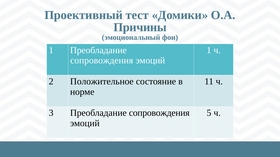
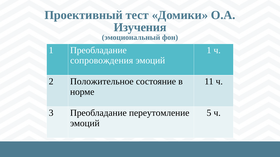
Причины: Причины -> Изучения
3 Преобладание сопровождения: сопровождения -> переутомление
